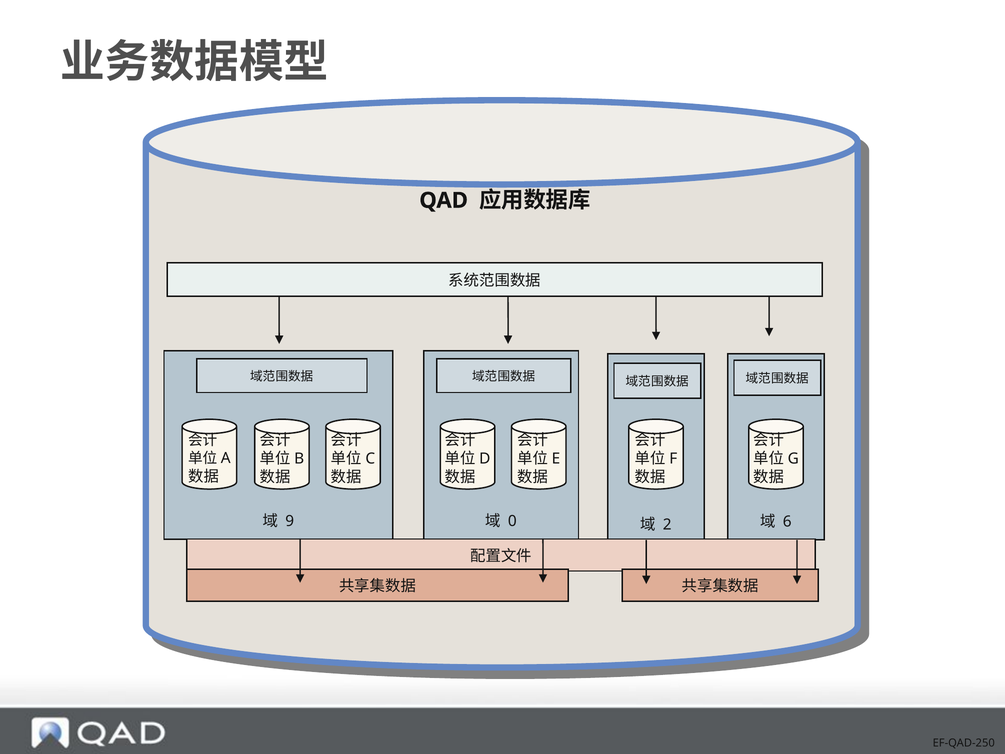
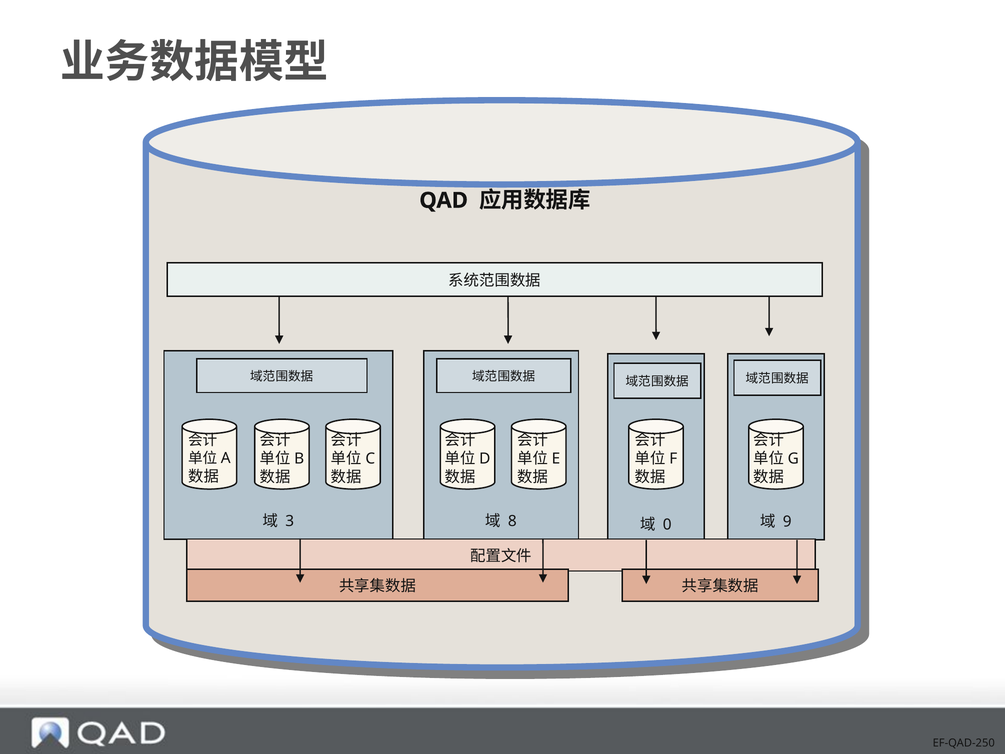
9: 9 -> 3
0: 0 -> 8
2: 2 -> 0
6: 6 -> 9
